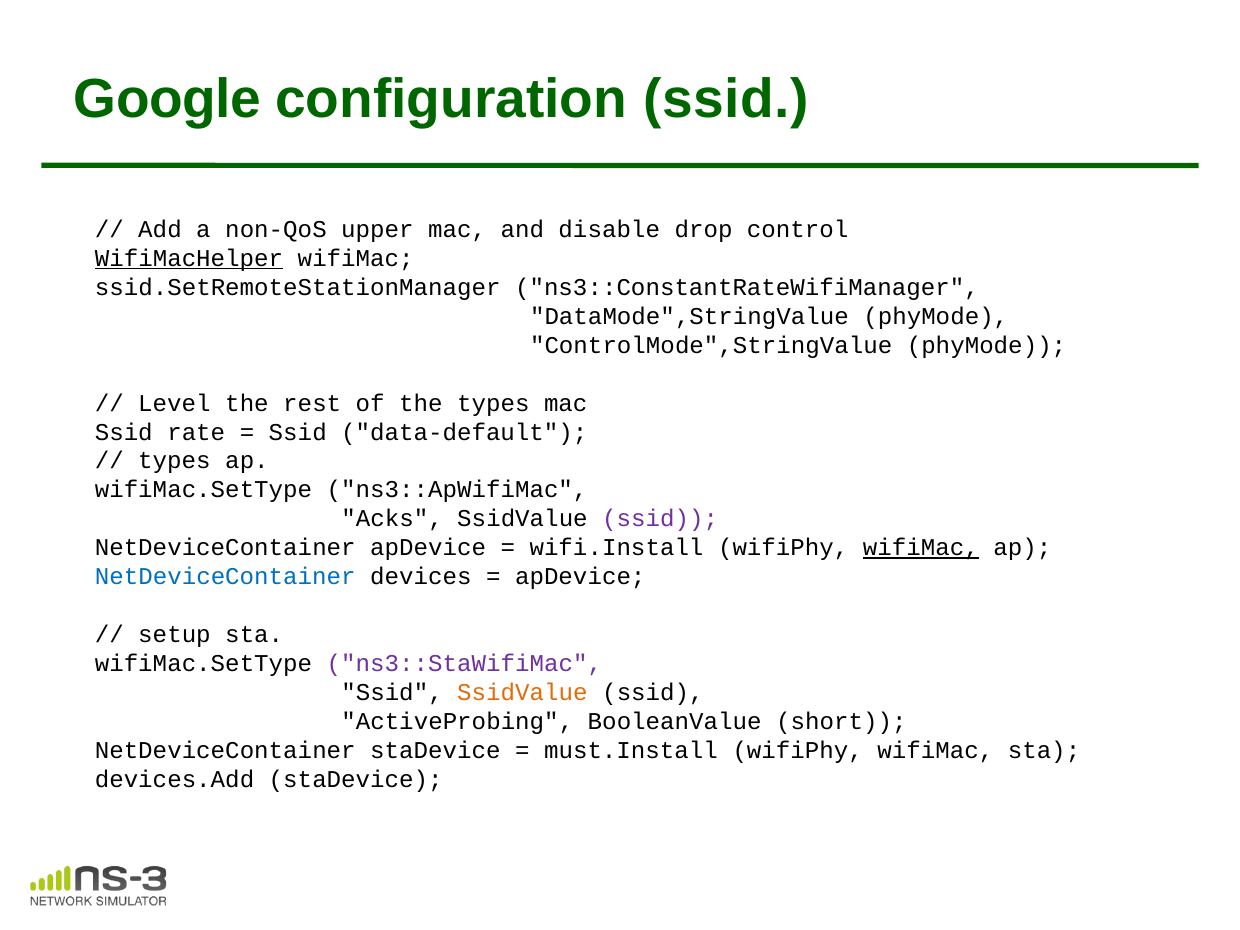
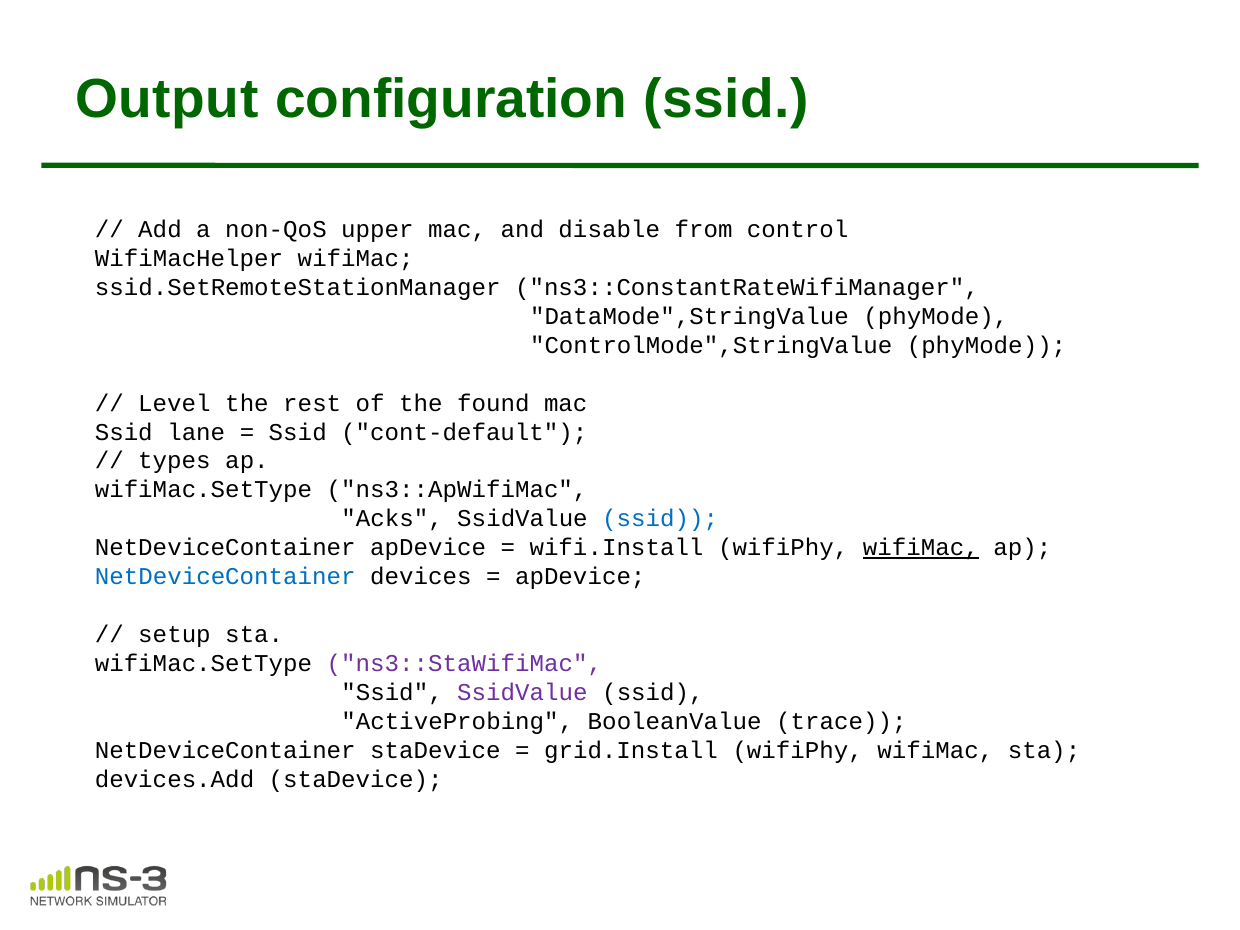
Google: Google -> Output
drop: drop -> from
WifiMacHelper underline: present -> none
the types: types -> found
rate: rate -> lane
data-default: data-default -> cont-default
ssid at (660, 519) colour: purple -> blue
SsidValue at (522, 693) colour: orange -> purple
short: short -> trace
must.Install: must.Install -> grid.Install
